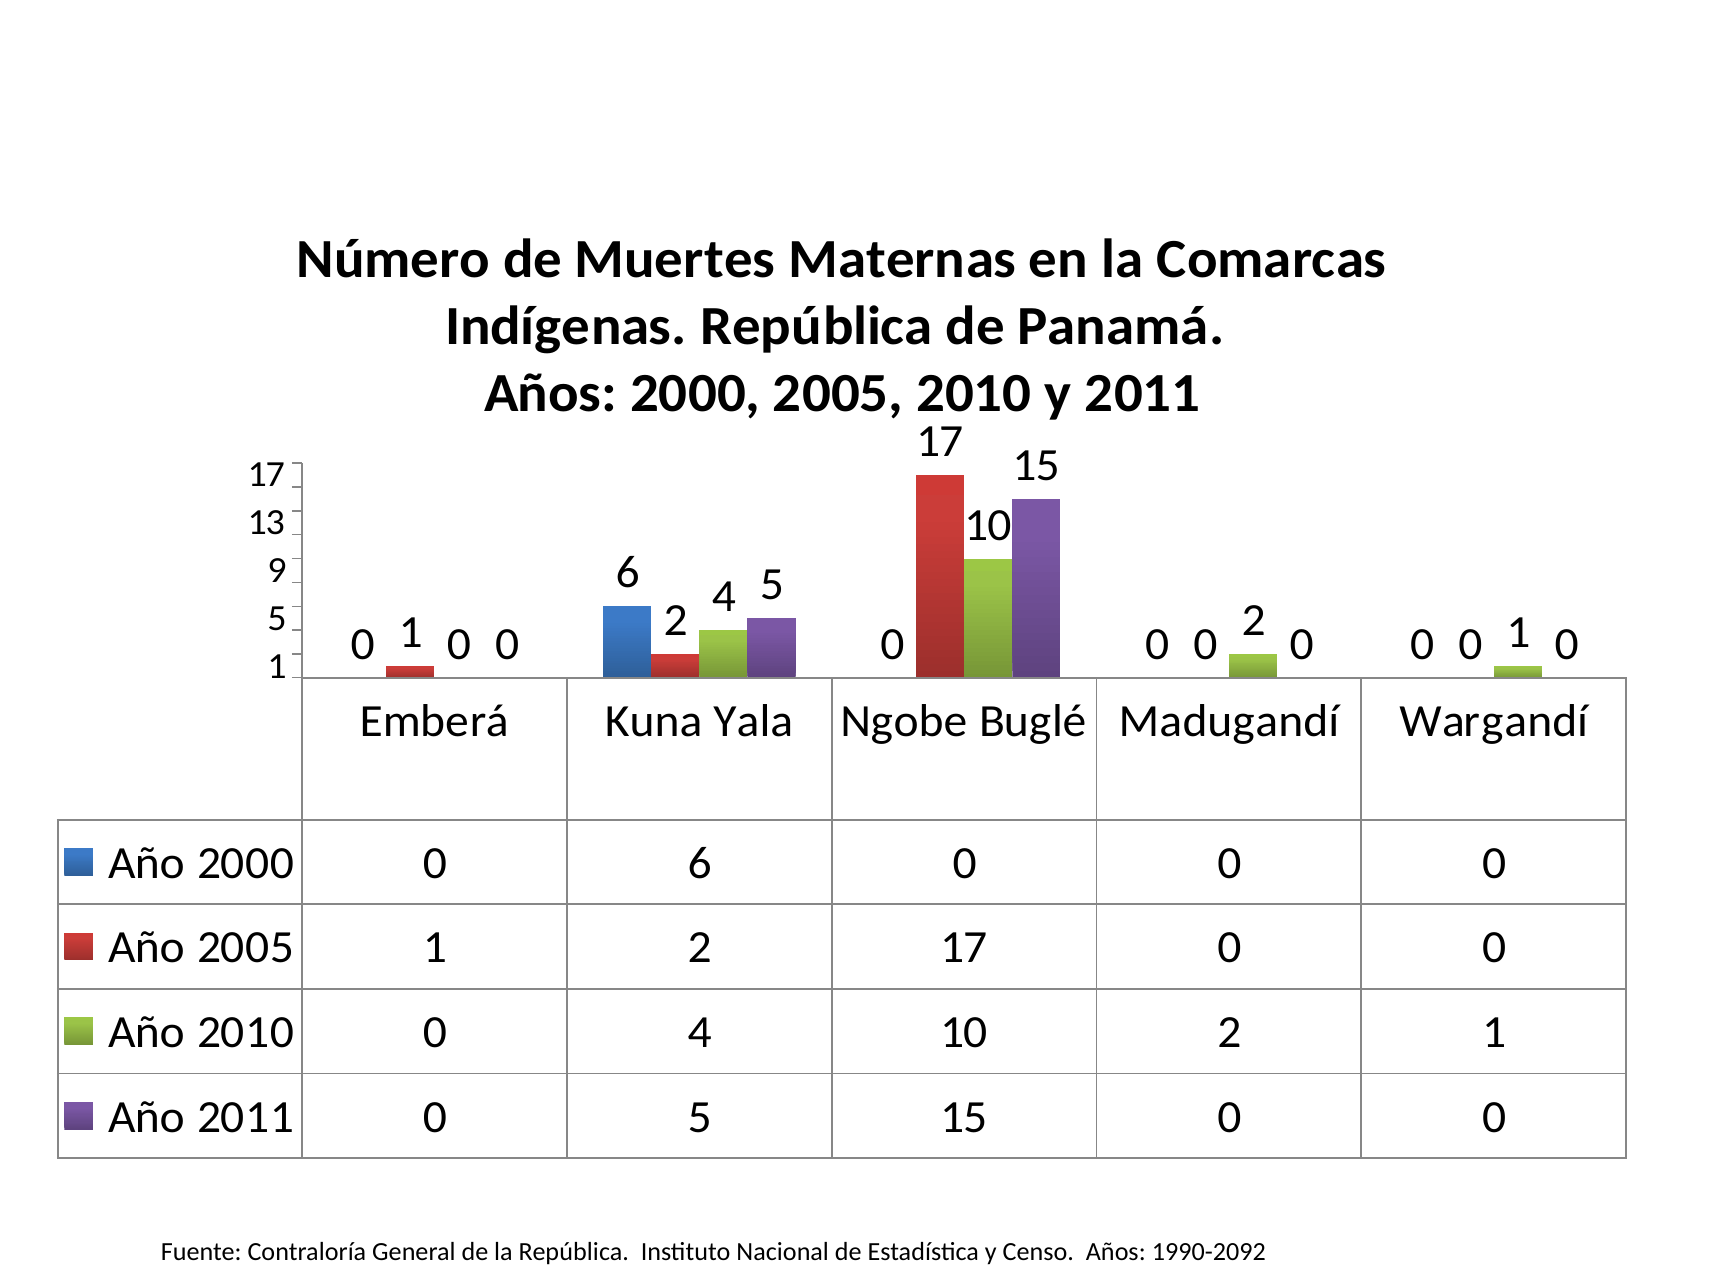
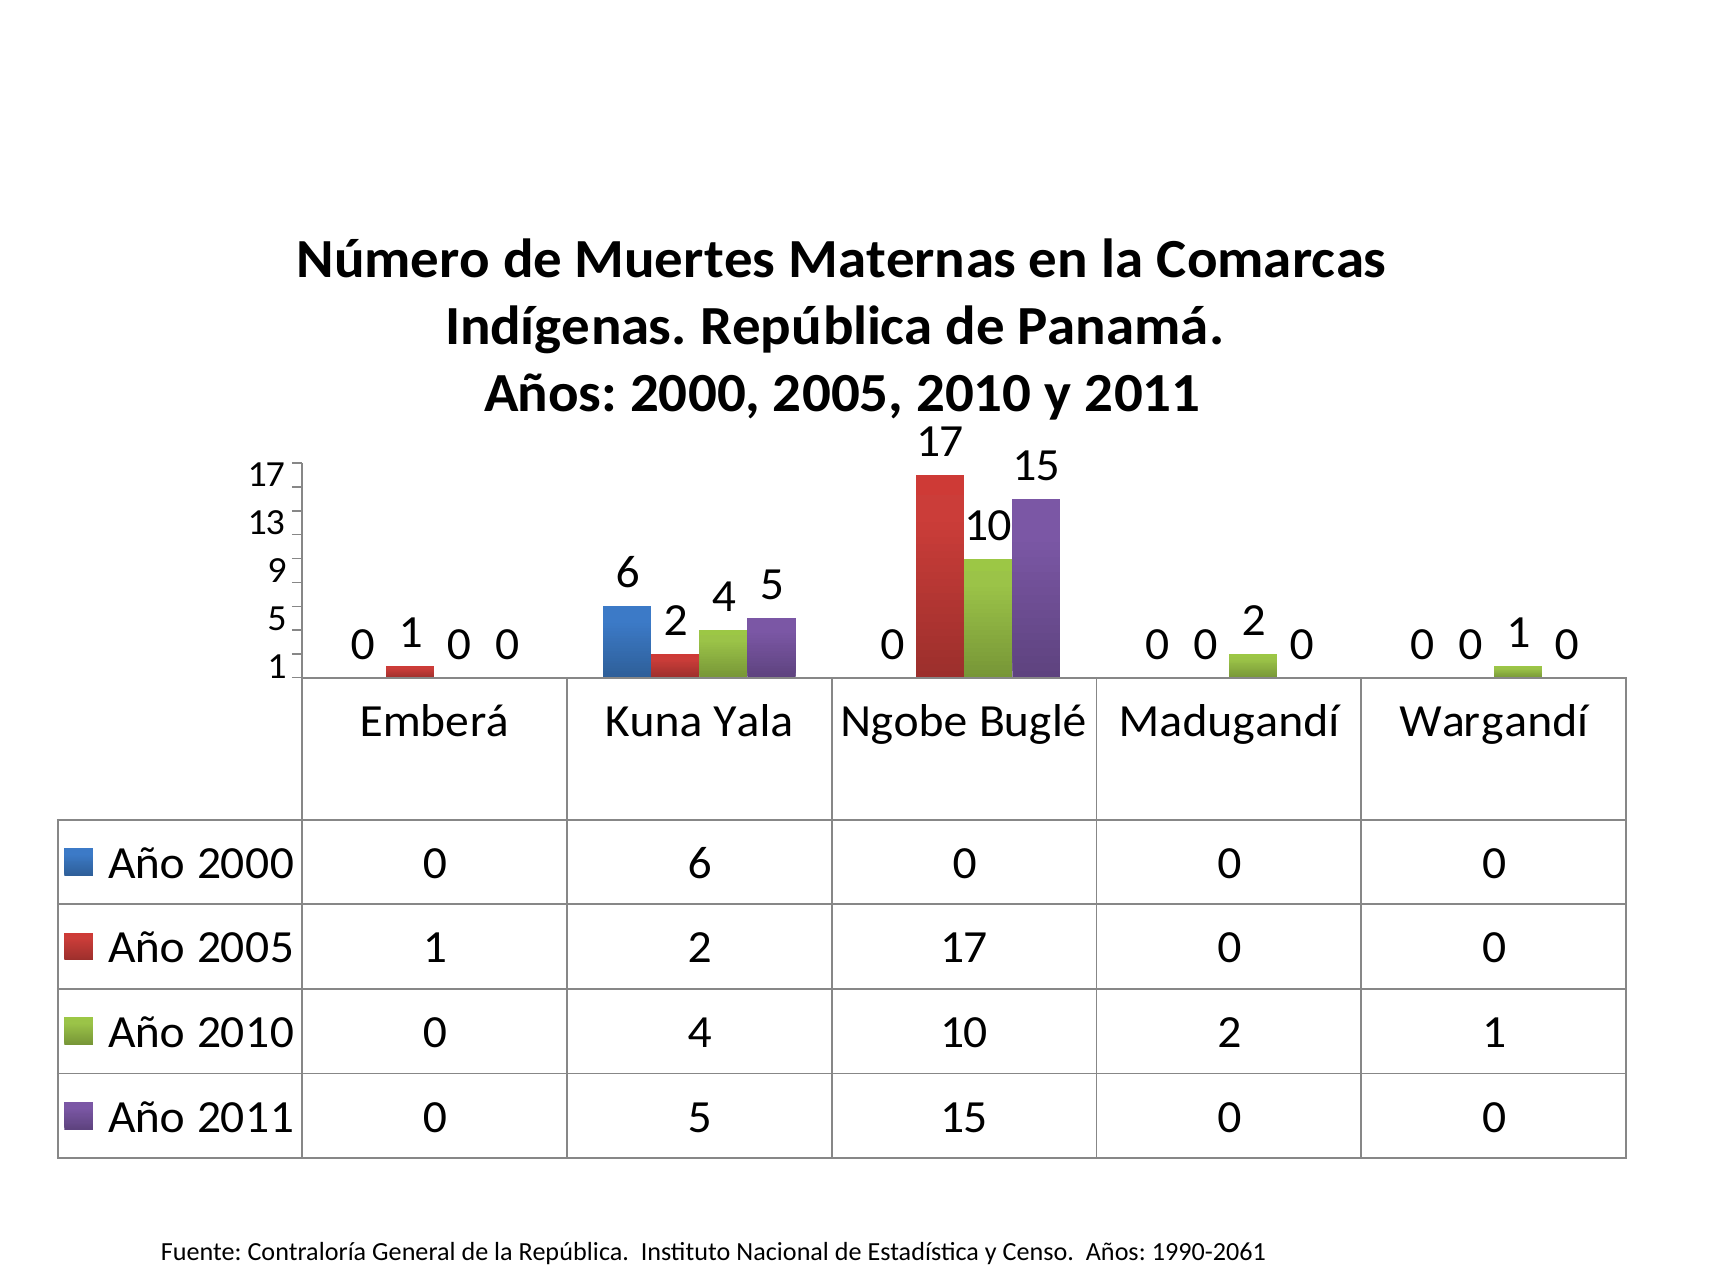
1990-2092: 1990-2092 -> 1990-2061
